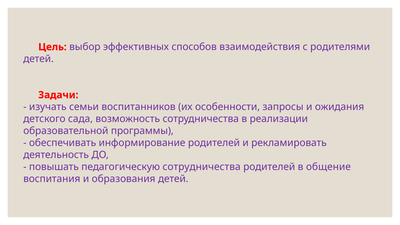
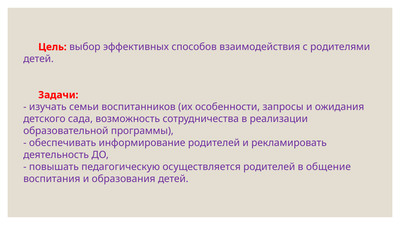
педагогическую сотрудничества: сотрудничества -> осуществляется
